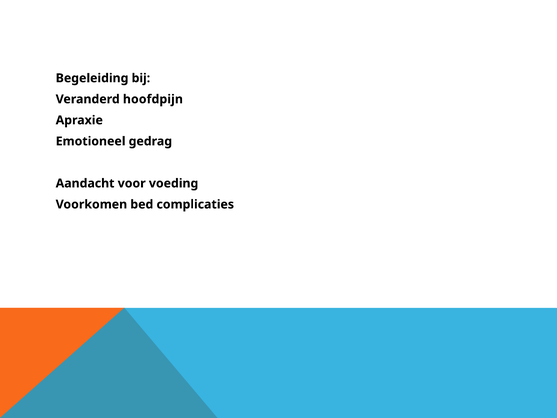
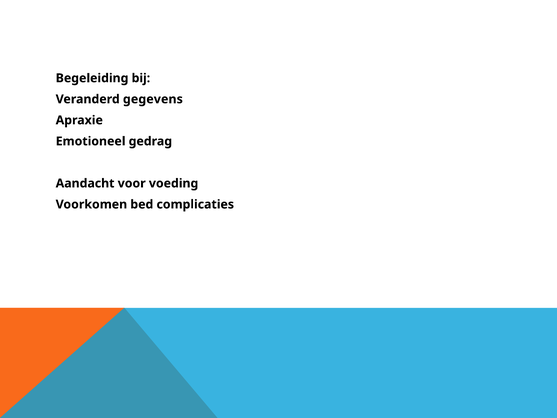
hoofdpijn: hoofdpijn -> gegevens
